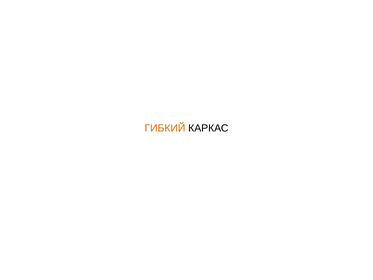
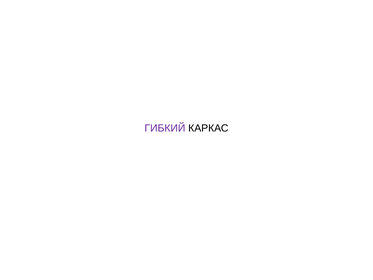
ГИБКИЙ colour: orange -> purple
